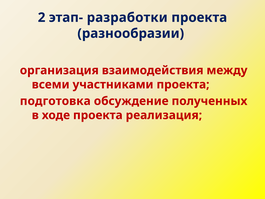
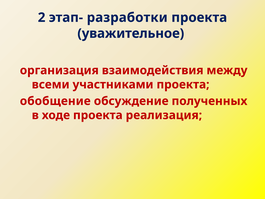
разнообразии: разнообразии -> уважительное
подготовка: подготовка -> обобщение
